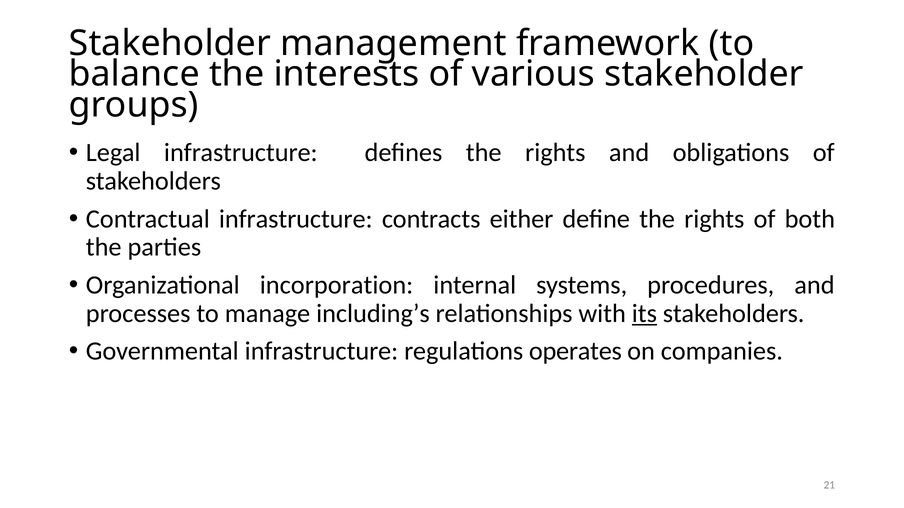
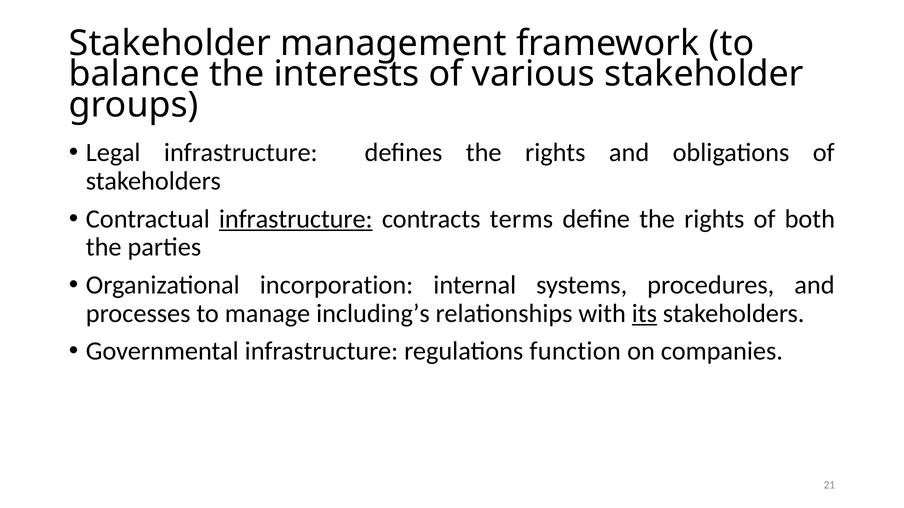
infrastructure at (296, 219) underline: none -> present
either: either -> terms
operates: operates -> function
